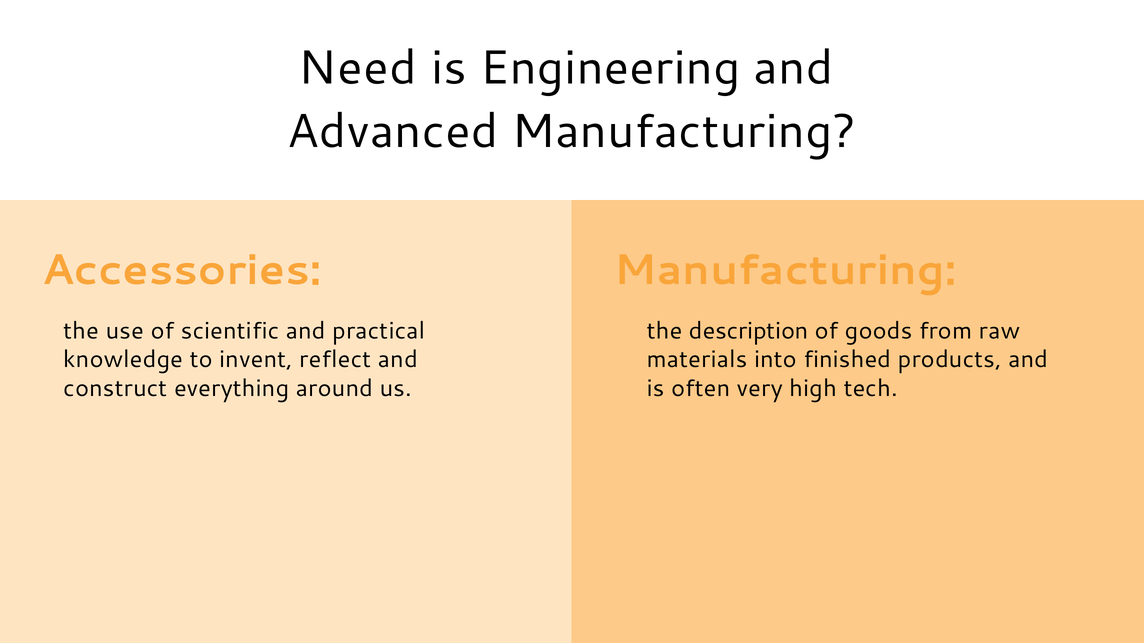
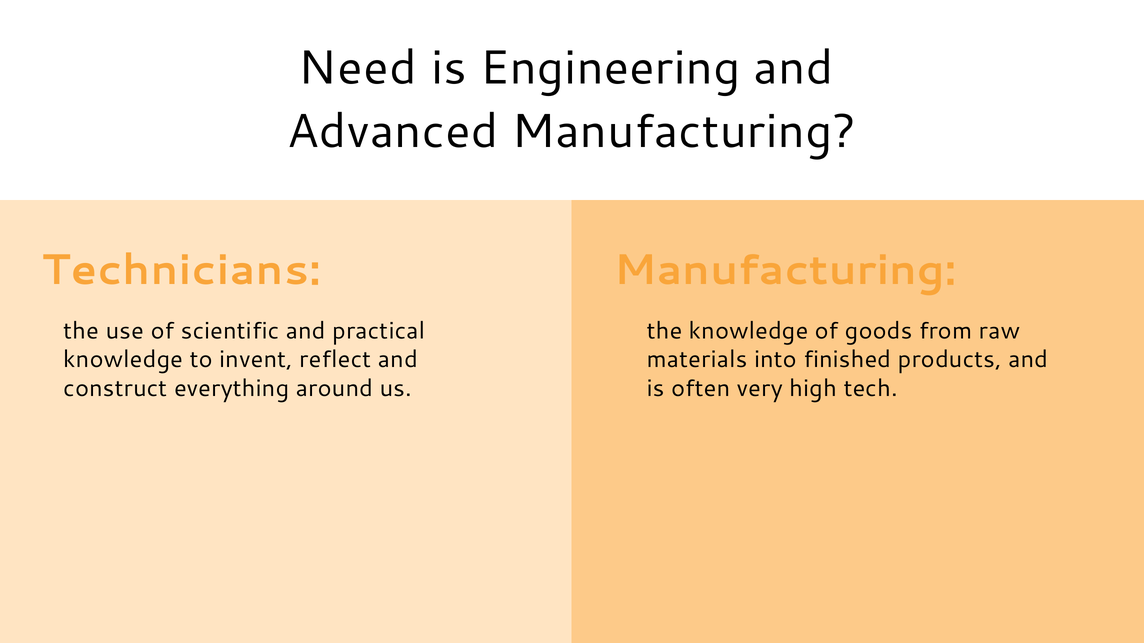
Accessories: Accessories -> Technicians
the description: description -> knowledge
